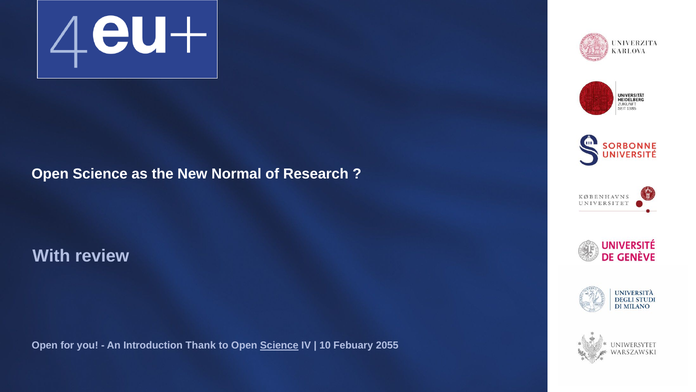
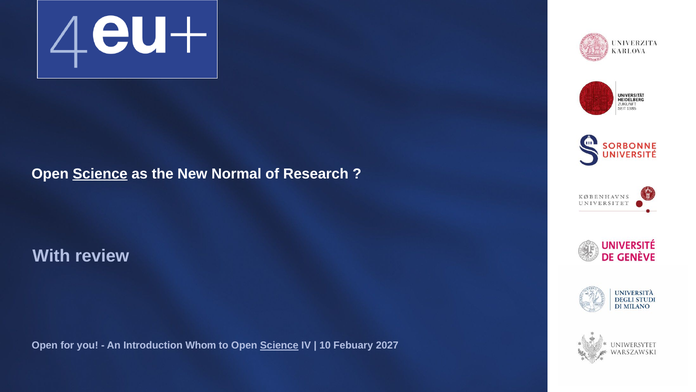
Science at (100, 174) underline: none -> present
Thank: Thank -> Whom
2055: 2055 -> 2027
